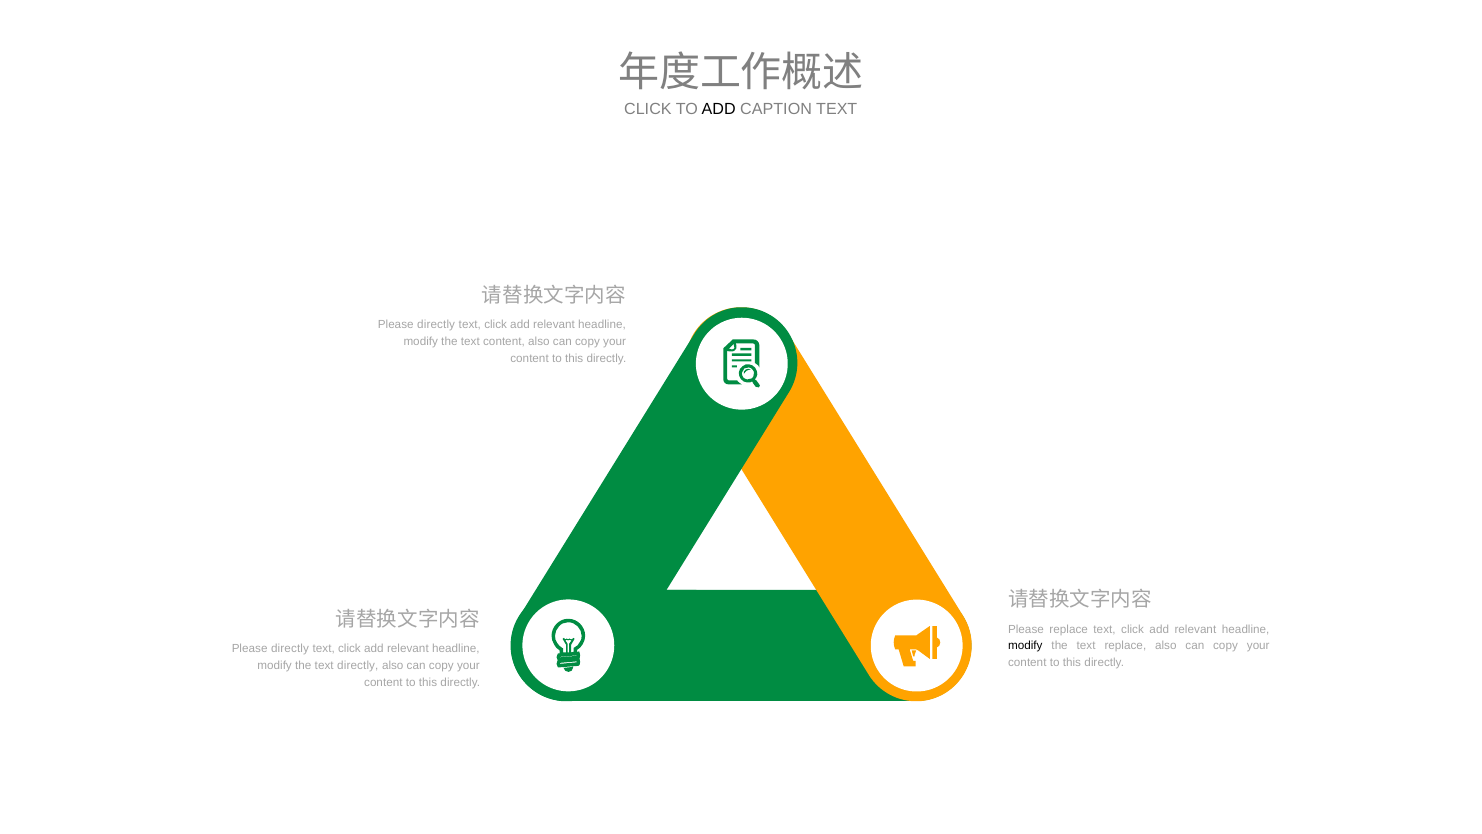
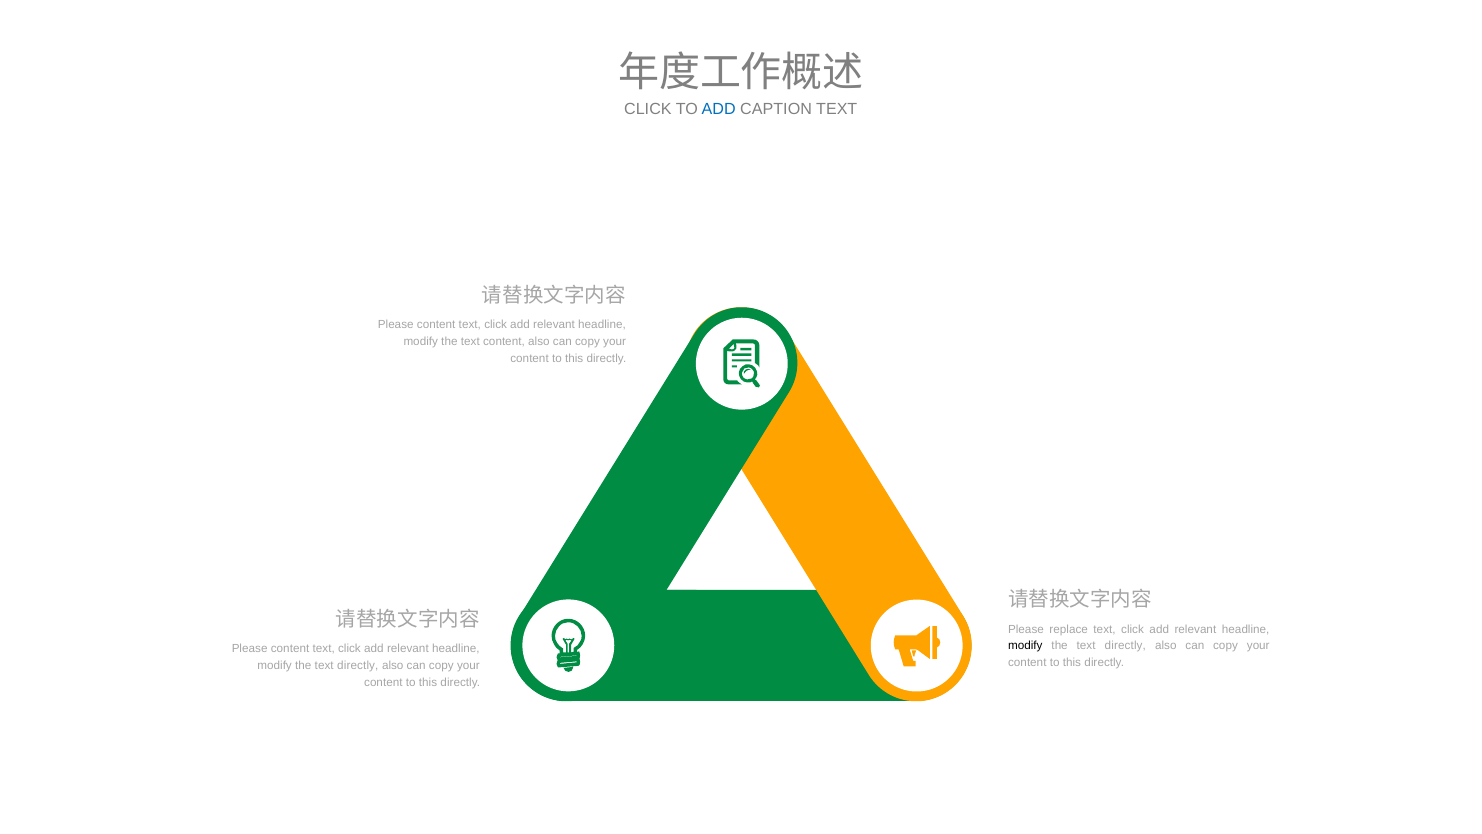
ADD at (719, 109) colour: black -> blue
directly at (436, 324): directly -> content
replace at (1125, 646): replace -> directly
directly at (290, 648): directly -> content
